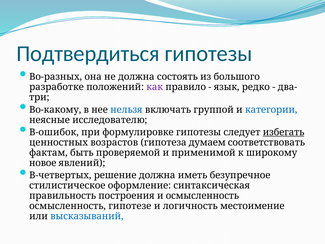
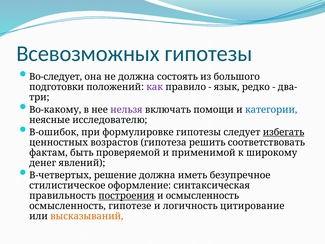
Подтвердиться: Подтвердиться -> Всевозможных
Во-разных: Во-разных -> Во-следует
разработке: разработке -> подготовки
нельзя colour: blue -> purple
группой: группой -> помощи
думаем: думаем -> решить
новое: новое -> денег
построения underline: none -> present
местоимение: местоимение -> цитирование
высказываний colour: blue -> orange
